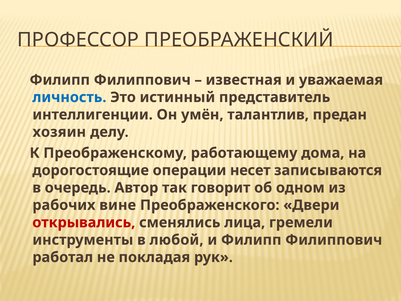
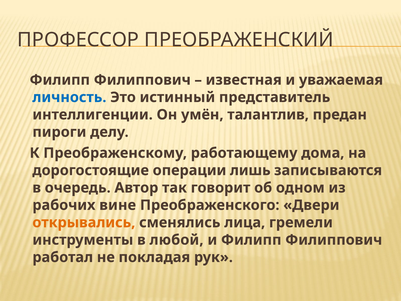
хозяин: хозяин -> пироги
несет: несет -> лишь
открывались colour: red -> orange
